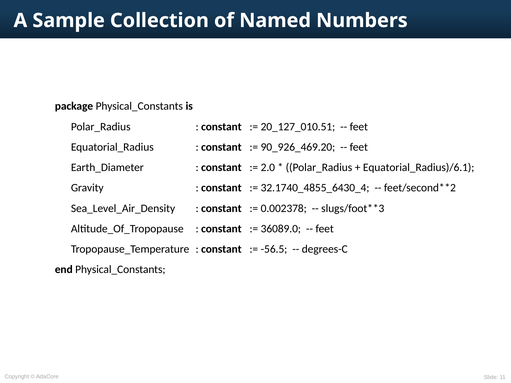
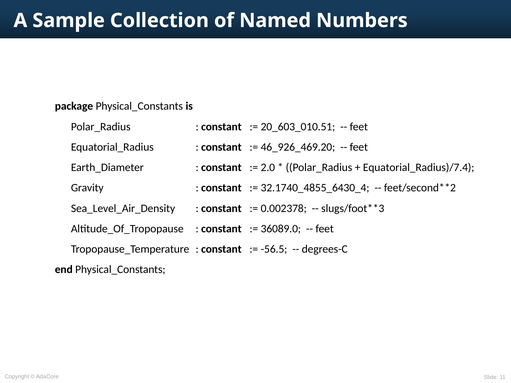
20_127_010.51: 20_127_010.51 -> 20_603_010.51
90_926_469.20: 90_926_469.20 -> 46_926_469.20
Equatorial_Radius)/6.1: Equatorial_Radius)/6.1 -> Equatorial_Radius)/7.4
